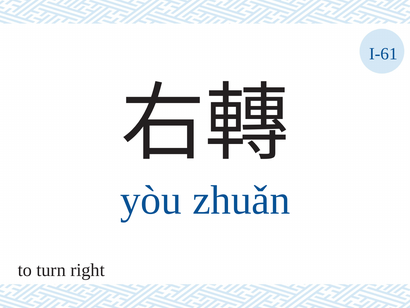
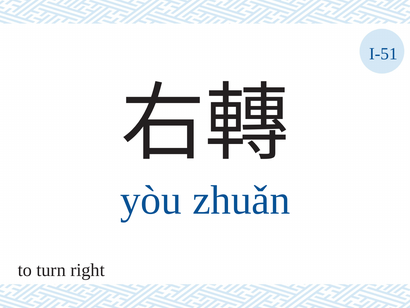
I-61: I-61 -> I-51
